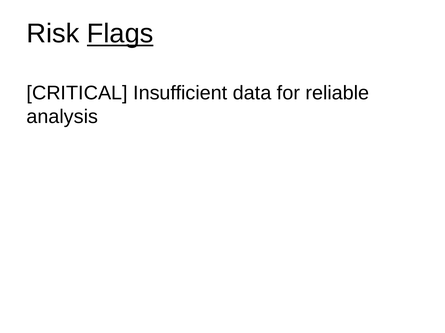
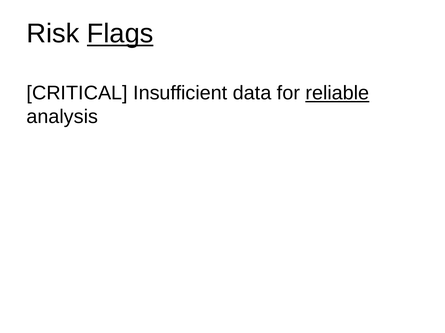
reliable underline: none -> present
